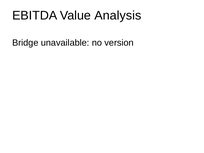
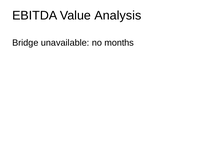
version: version -> months
